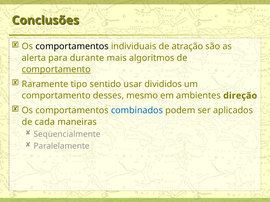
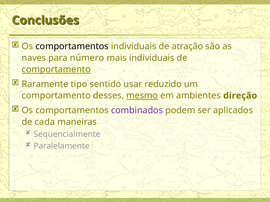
alerta: alerta -> naves
durante: durante -> número
mais algoritmos: algoritmos -> individuais
divididos: divididos -> reduzido
mesmo underline: none -> present
combinados colour: blue -> purple
